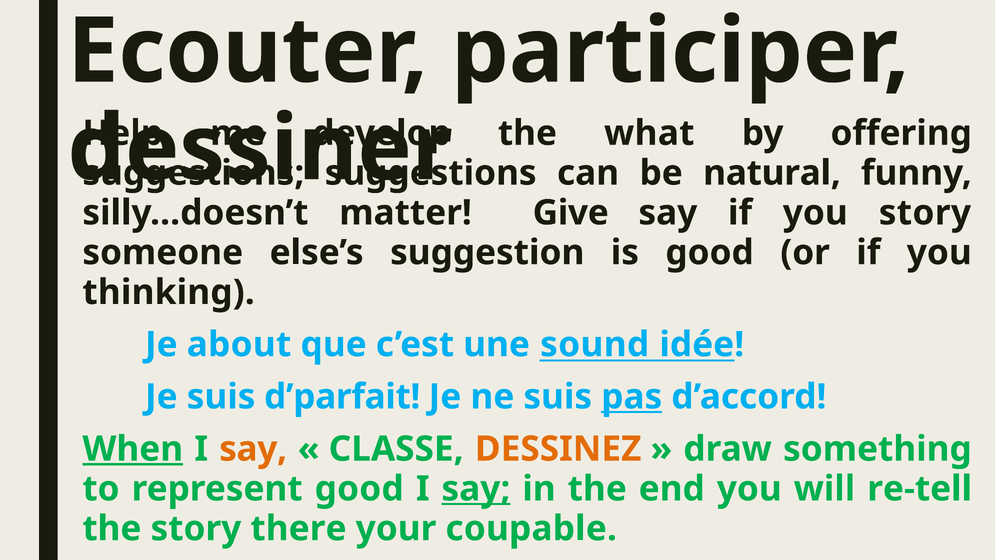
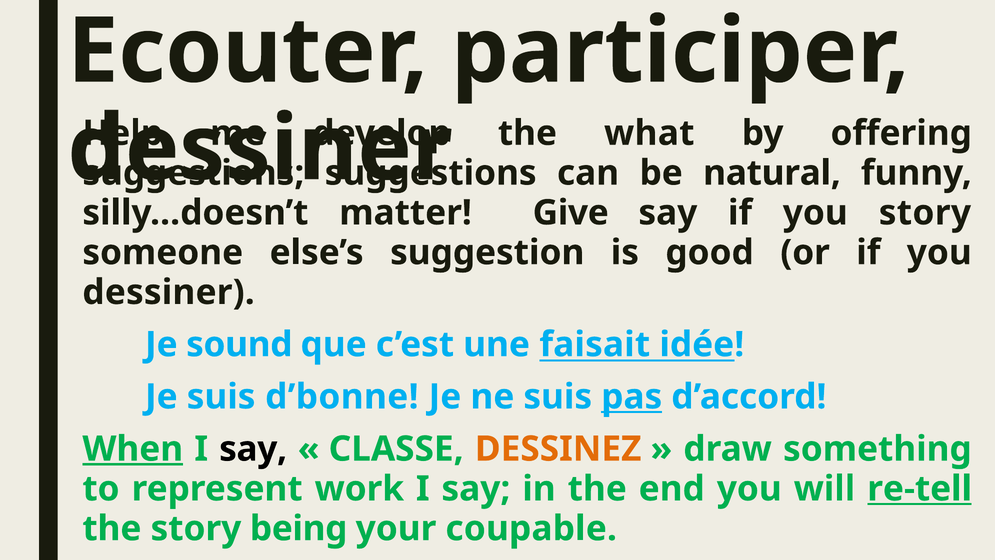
thinking at (169, 292): thinking -> dessiner
about: about -> sound
sound: sound -> faisait
d’parfait: d’parfait -> d’bonne
say at (253, 449) colour: orange -> black
represent good: good -> work
say at (476, 489) underline: present -> none
re-tell underline: none -> present
there: there -> being
